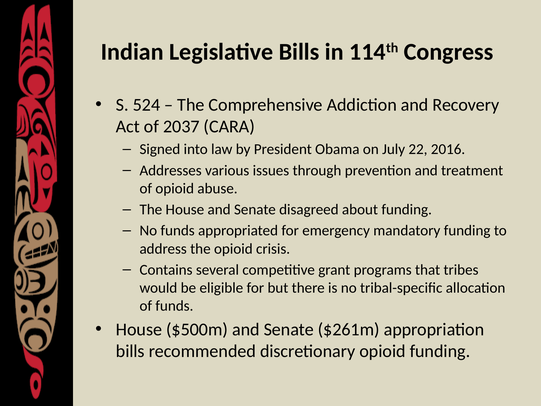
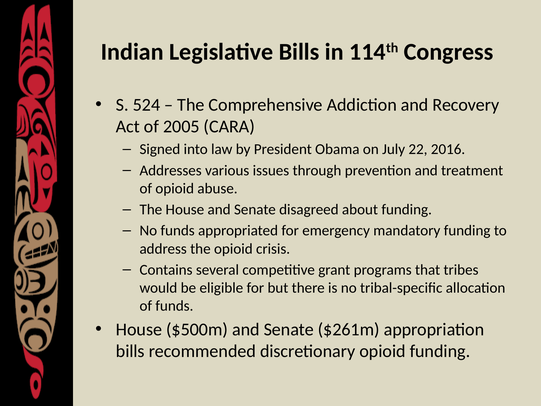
2037: 2037 -> 2005
